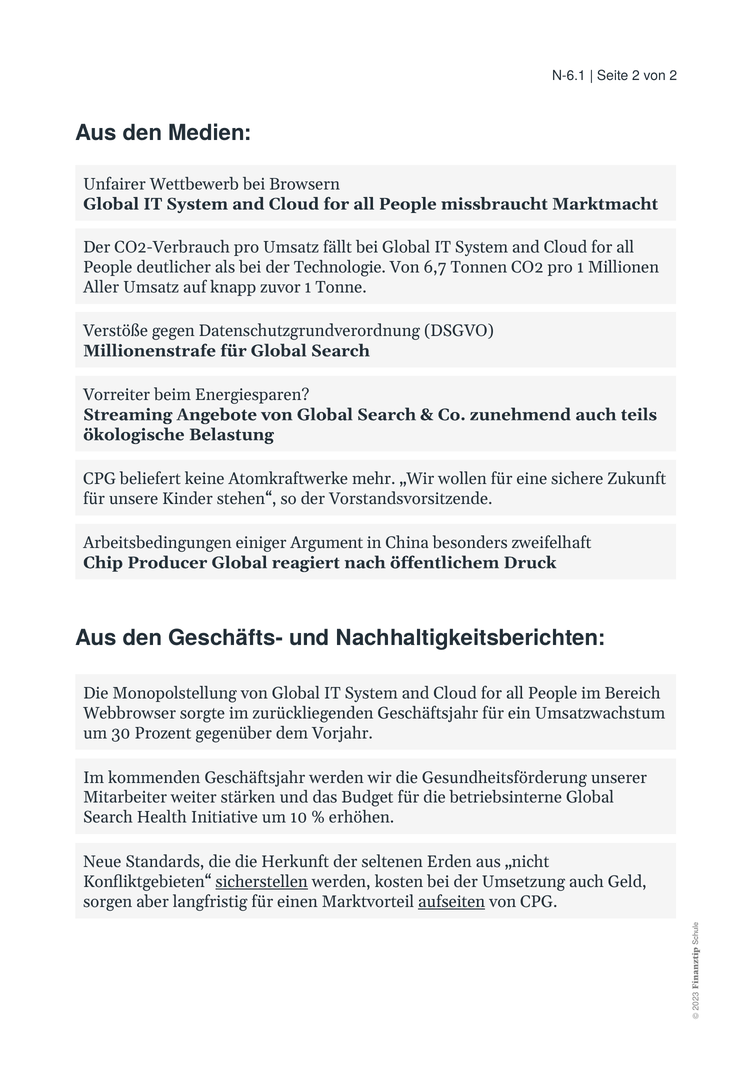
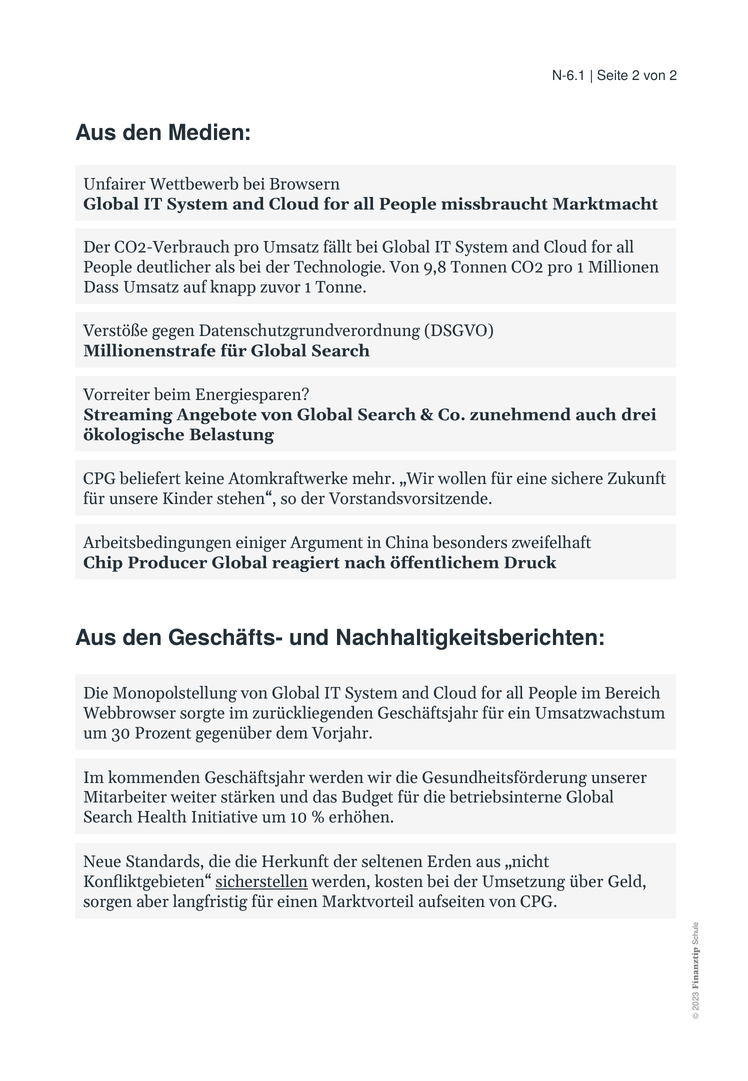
6,7: 6,7 -> 9,8
Aller: Aller -> Dass
teils: teils -> drei
Umsetzung auch: auch -> über
aufseiten underline: present -> none
